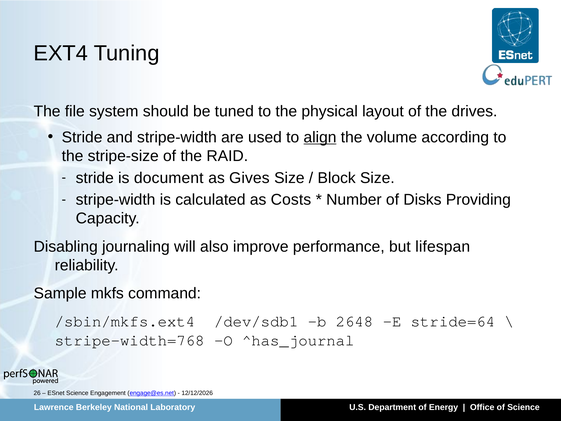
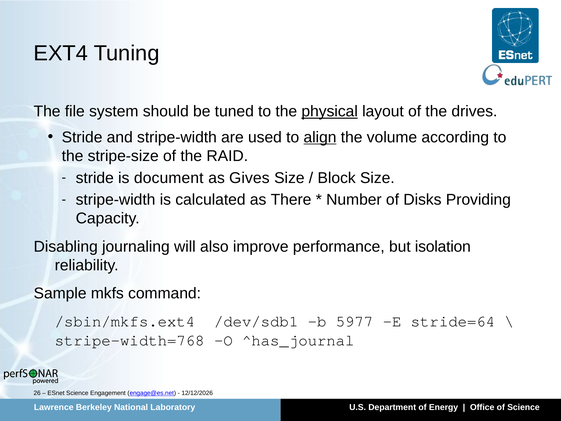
physical underline: none -> present
Costs: Costs -> There
lifespan: lifespan -> isolation
2648: 2648 -> 5977
